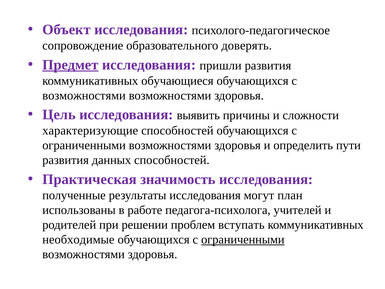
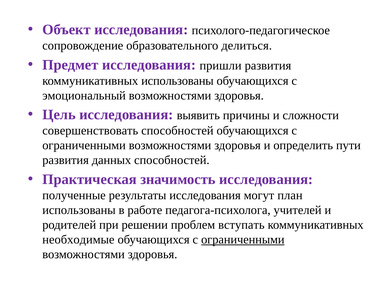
доверять: доверять -> делиться
Предмет underline: present -> none
коммуникативных обучающиеся: обучающиеся -> использованы
возможностями at (84, 95): возможностями -> эмоциональный
характеризующие: характеризующие -> совершенствовать
